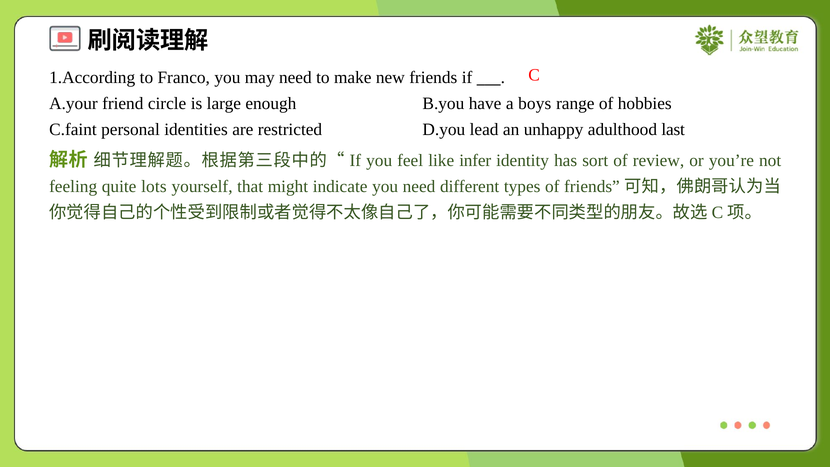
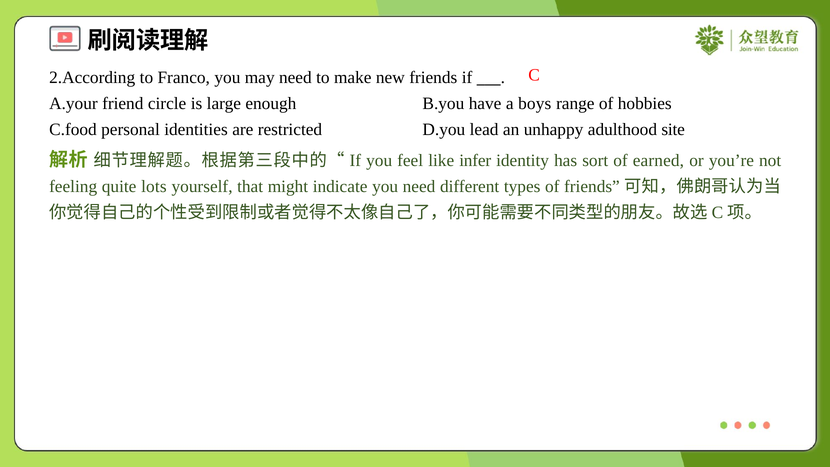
1.According: 1.According -> 2.According
C.faint: C.faint -> C.food
last: last -> site
review: review -> earned
